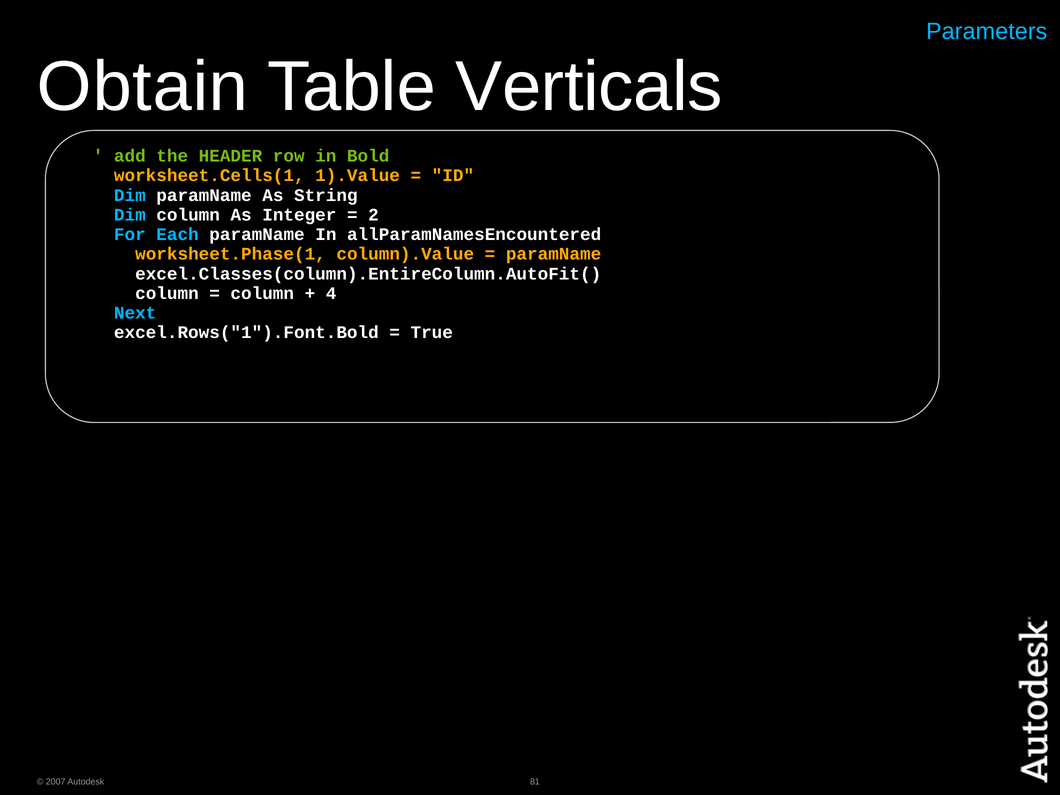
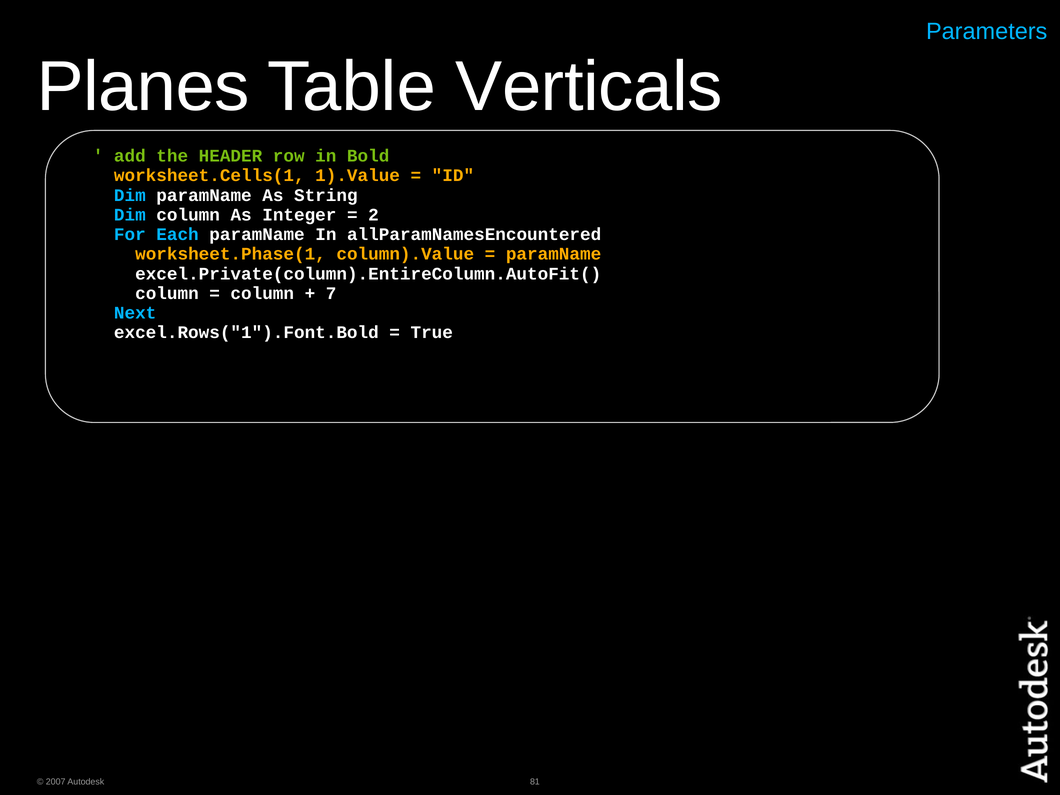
Obtain: Obtain -> Planes
excel.Classes(column).EntireColumn.AutoFit(: excel.Classes(column).EntireColumn.AutoFit( -> excel.Private(column).EntireColumn.AutoFit(
4: 4 -> 7
